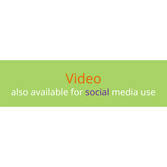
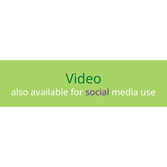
Video colour: orange -> green
